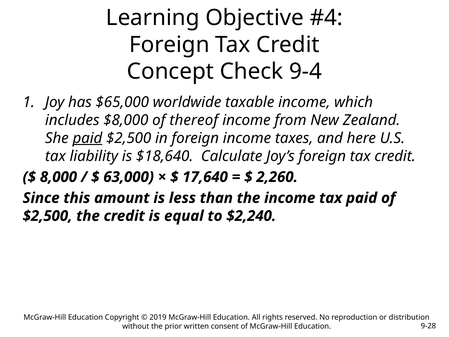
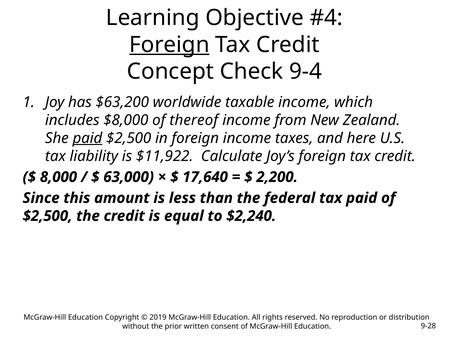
Foreign at (169, 45) underline: none -> present
$65,000: $65,000 -> $63,200
$18,640: $18,640 -> $11,922
2,260: 2,260 -> 2,200
the income: income -> federal
